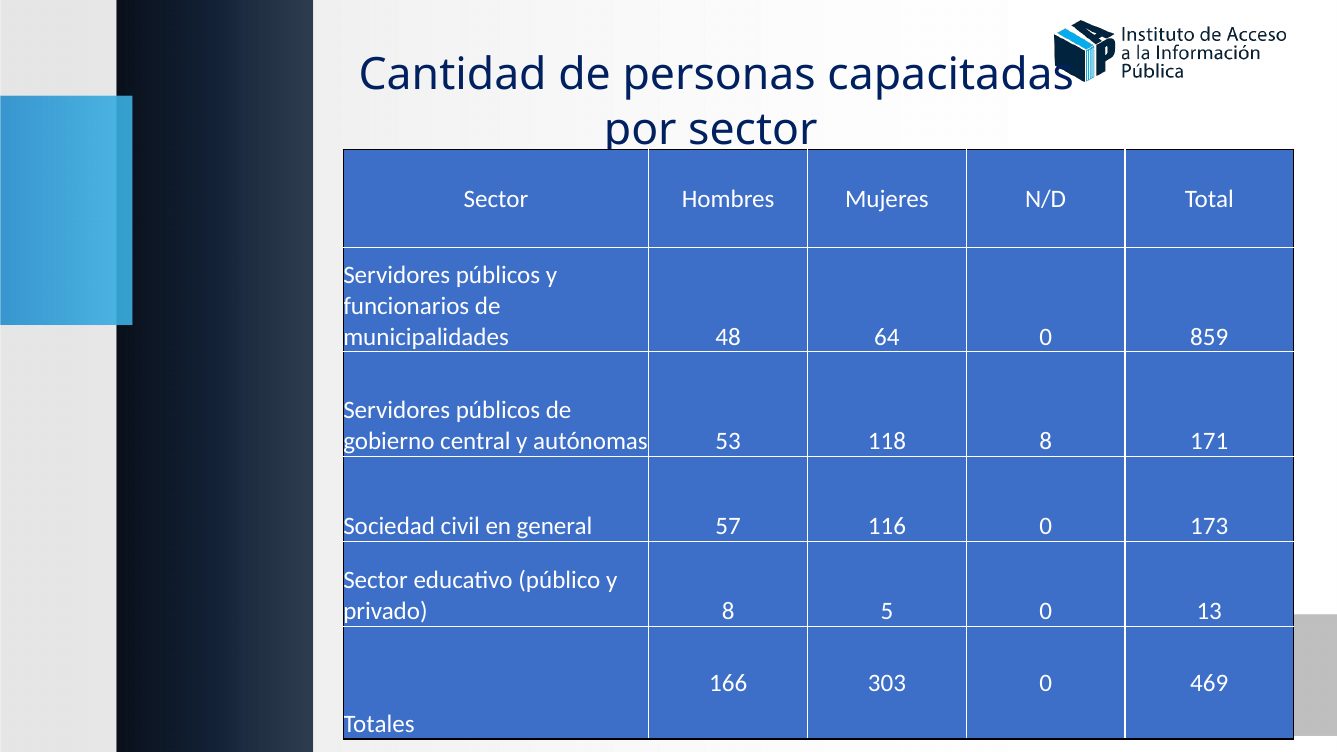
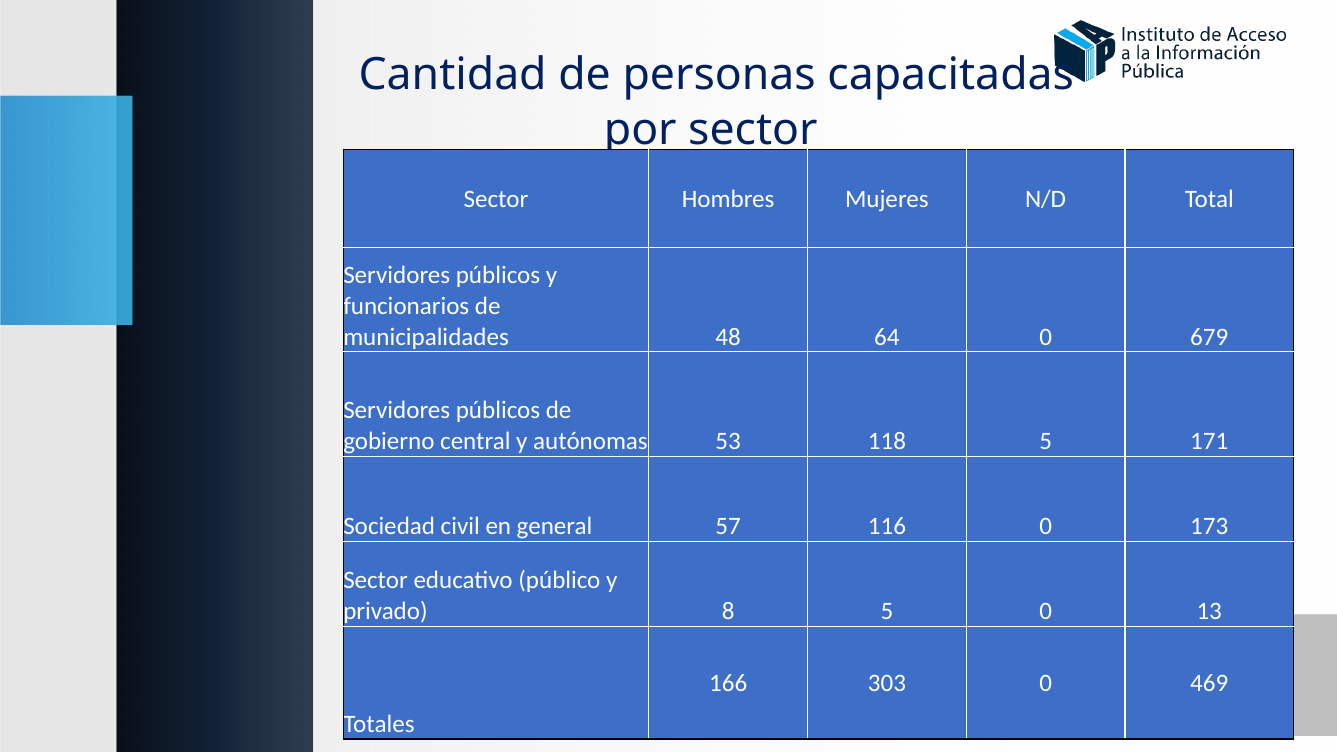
859: 859 -> 679
118 8: 8 -> 5
